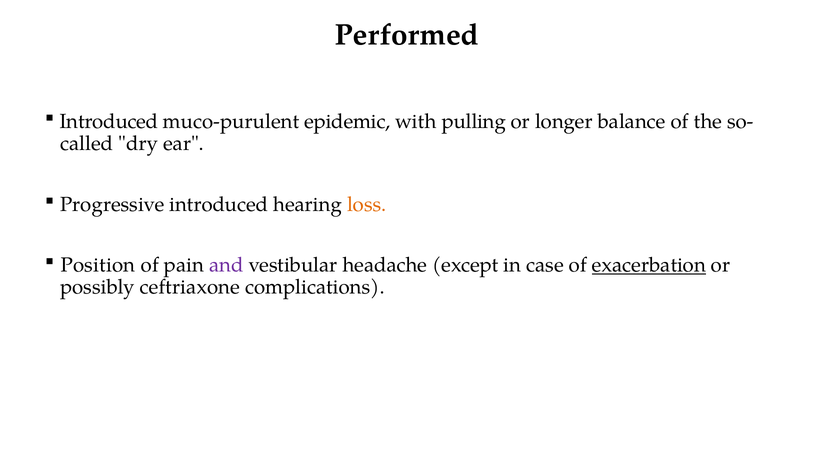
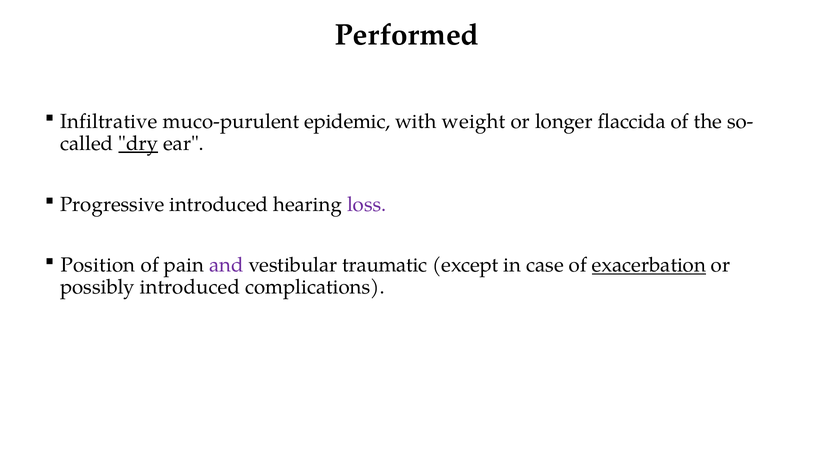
Introduced at (109, 121): Introduced -> Infiltrative
pulling: pulling -> weight
balance: balance -> flaccida
dry underline: none -> present
loss colour: orange -> purple
headache: headache -> traumatic
possibly ceftriaxone: ceftriaxone -> introduced
